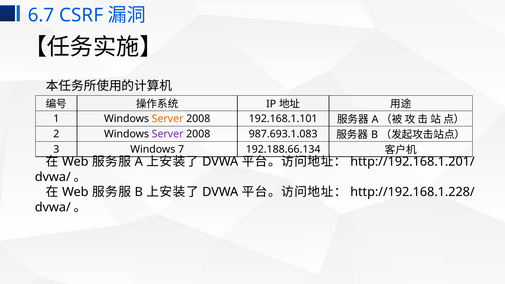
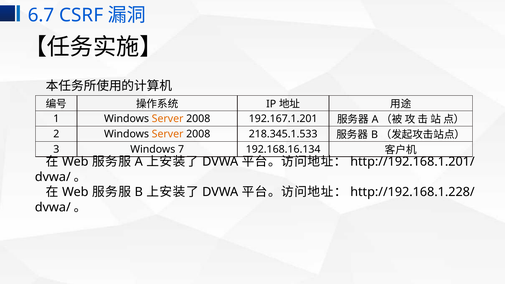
192.168.1.101: 192.168.1.101 -> 192.167.1.201
Server at (168, 134) colour: purple -> orange
987.693.1.083: 987.693.1.083 -> 218.345.1.533
192.188.66.134: 192.188.66.134 -> 192.168.16.134
